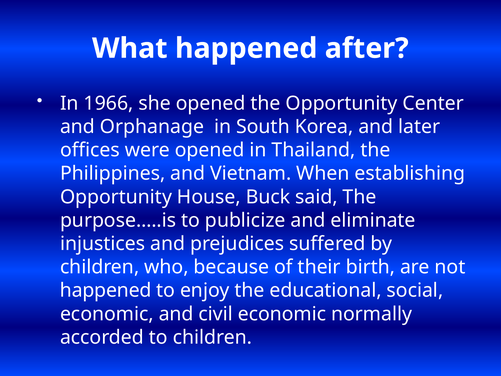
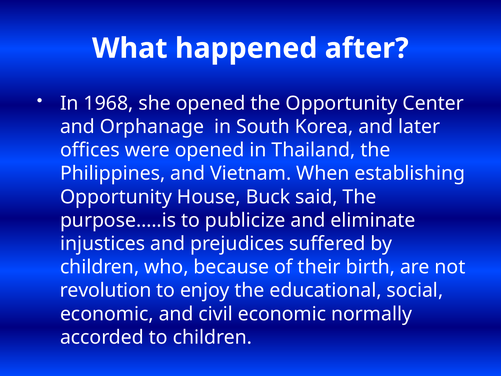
1966: 1966 -> 1968
happened at (106, 290): happened -> revolution
